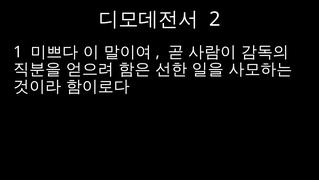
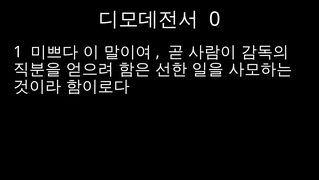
2: 2 -> 0
